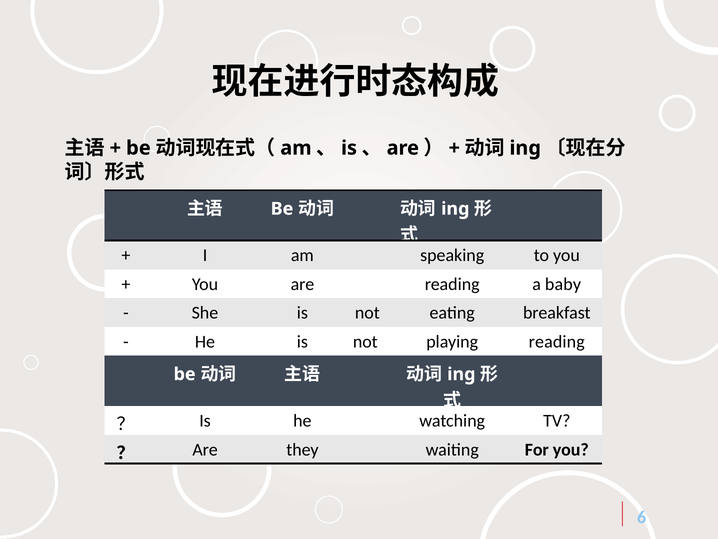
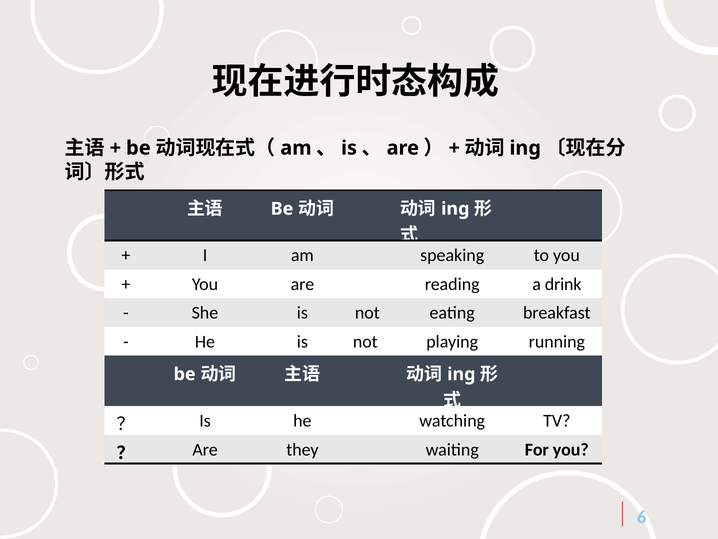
baby: baby -> drink
playing reading: reading -> running
